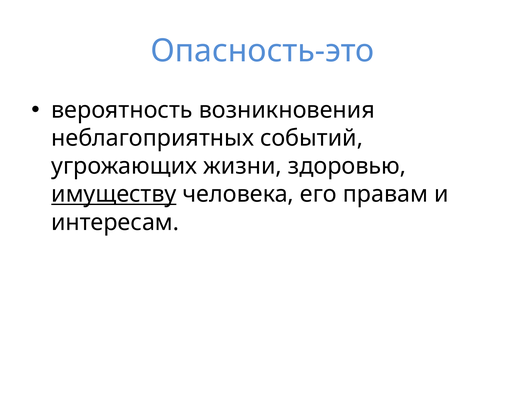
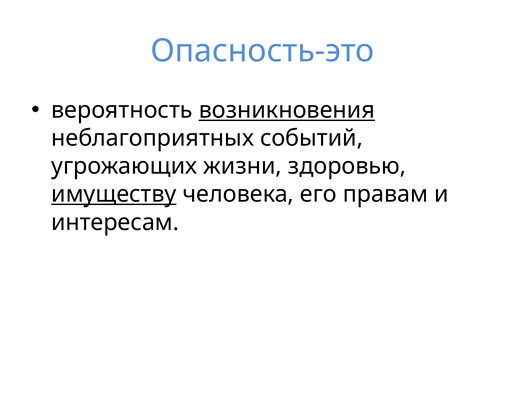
возникновения underline: none -> present
